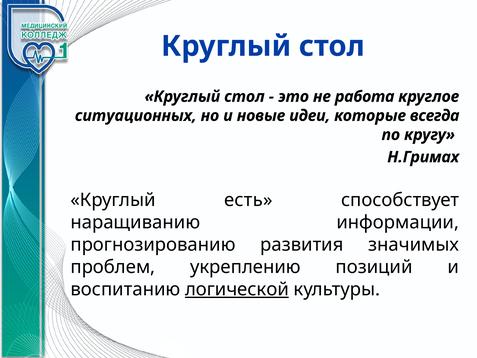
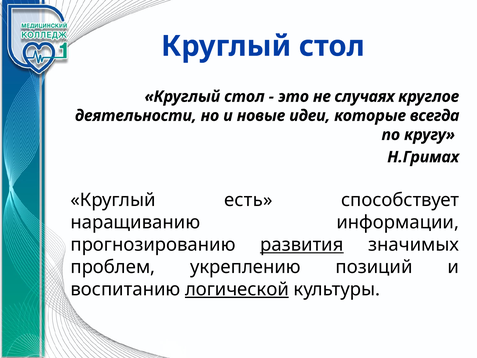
работа: работа -> случаях
ситуационных: ситуационных -> деятельности
развития underline: none -> present
